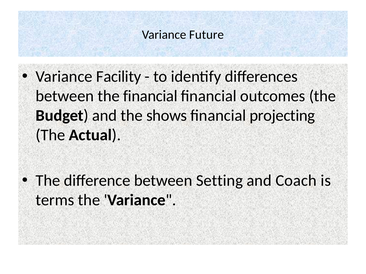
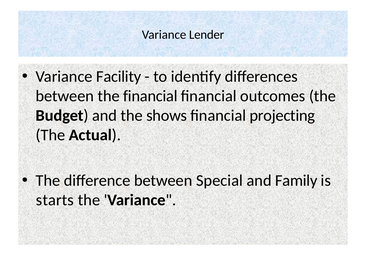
Future: Future -> Lender
Setting: Setting -> Special
Coach: Coach -> Family
terms: terms -> starts
